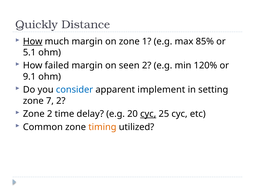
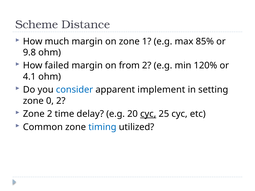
Quickly: Quickly -> Scheme
How at (33, 41) underline: present -> none
5.1: 5.1 -> 9.8
seen: seen -> from
9.1: 9.1 -> 4.1
7: 7 -> 0
timing colour: orange -> blue
